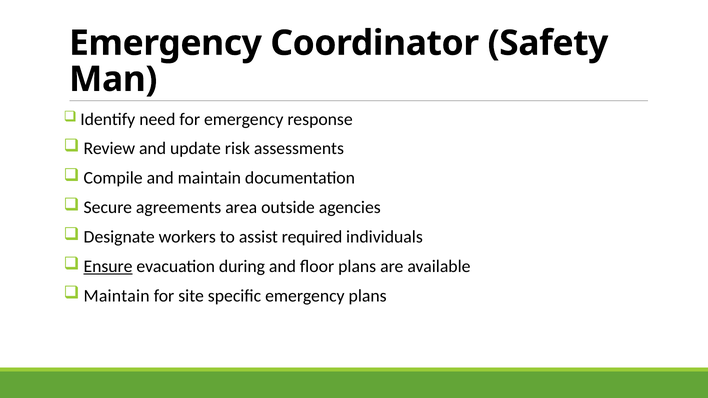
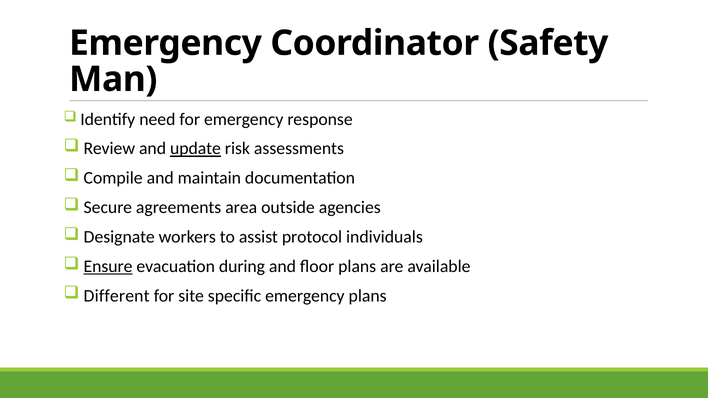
update underline: none -> present
required: required -> protocol
Maintain at (117, 296): Maintain -> Different
